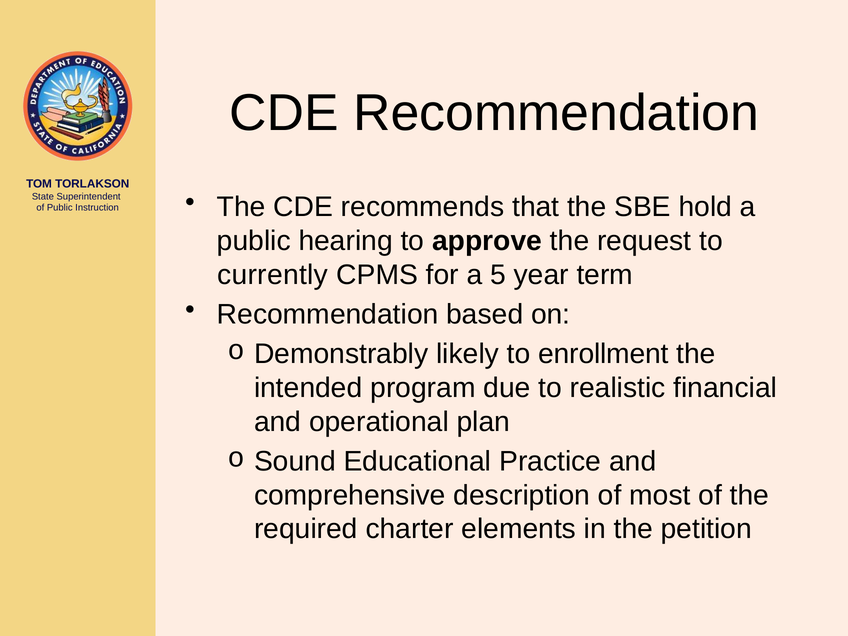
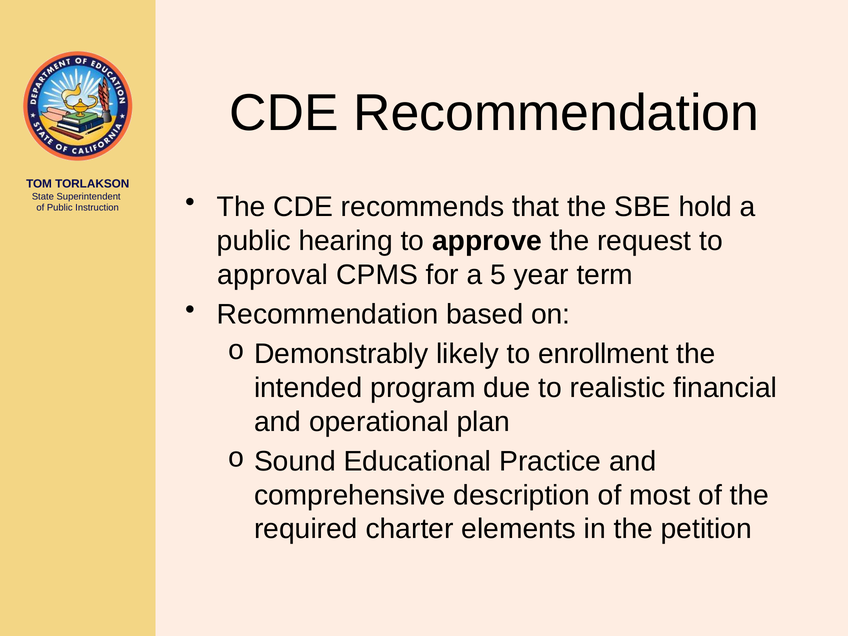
currently: currently -> approval
